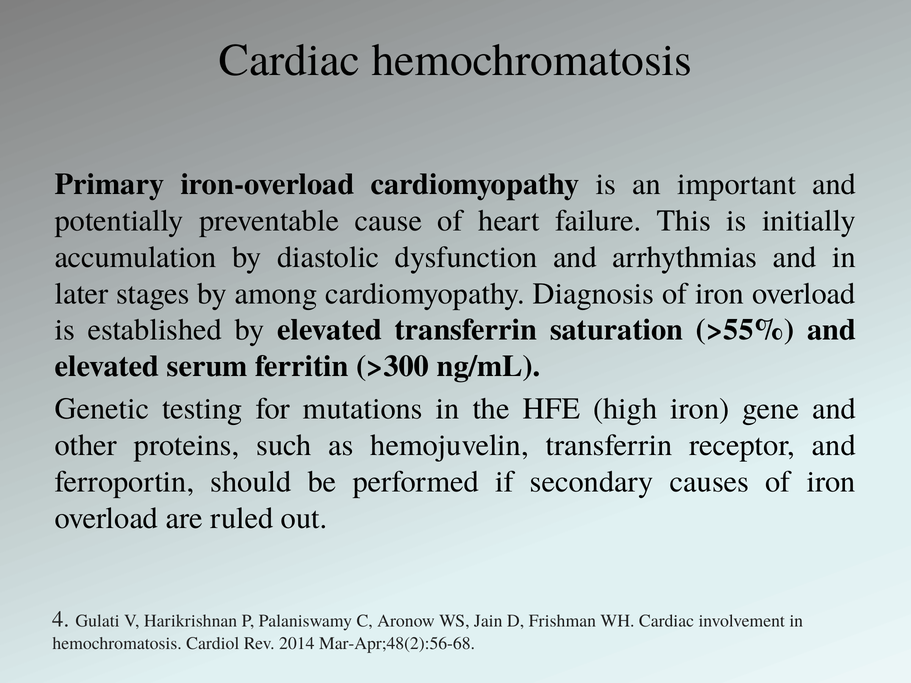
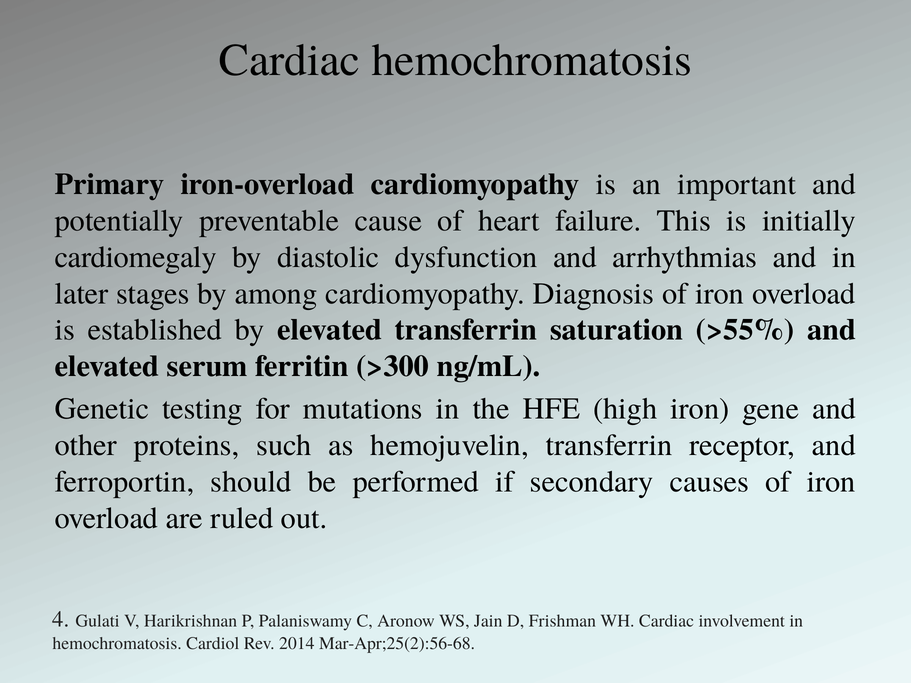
accumulation: accumulation -> cardiomegaly
Mar-Apr;48(2):56-68: Mar-Apr;48(2):56-68 -> Mar-Apr;25(2):56-68
